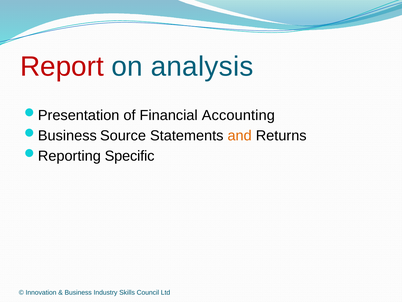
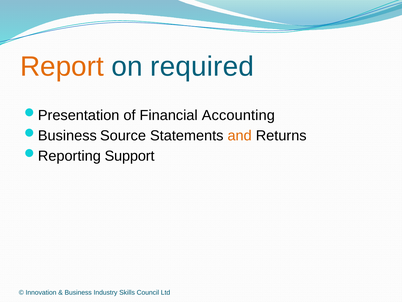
Report colour: red -> orange
analysis: analysis -> required
Specific: Specific -> Support
